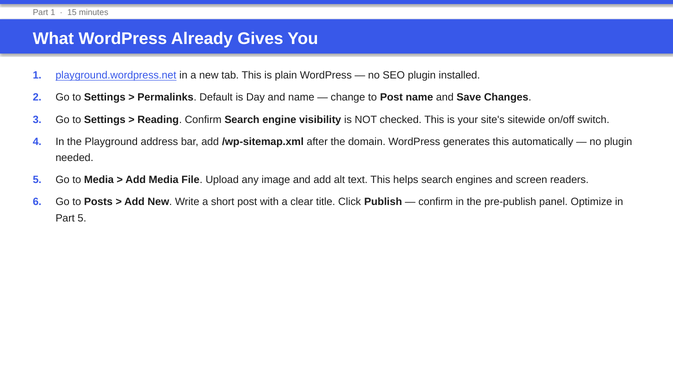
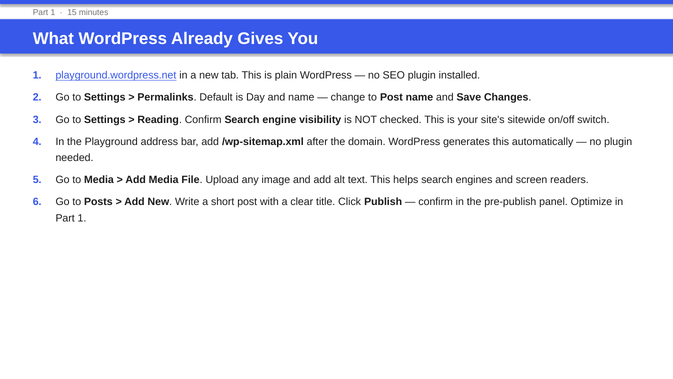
5 at (82, 218): 5 -> 1
